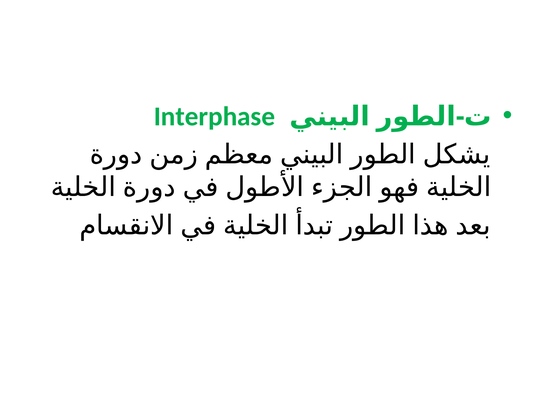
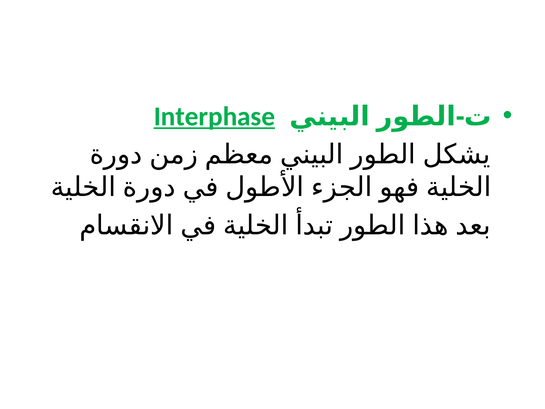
Interphase underline: none -> present
